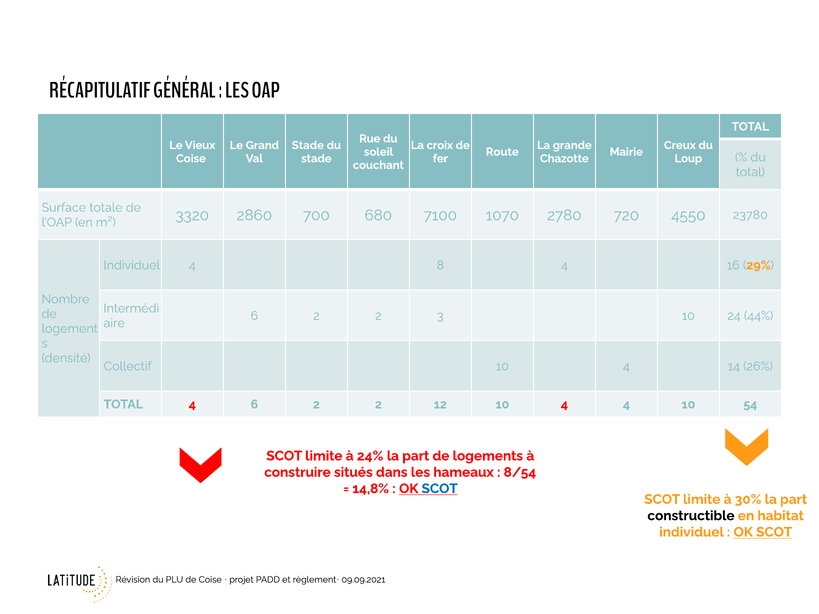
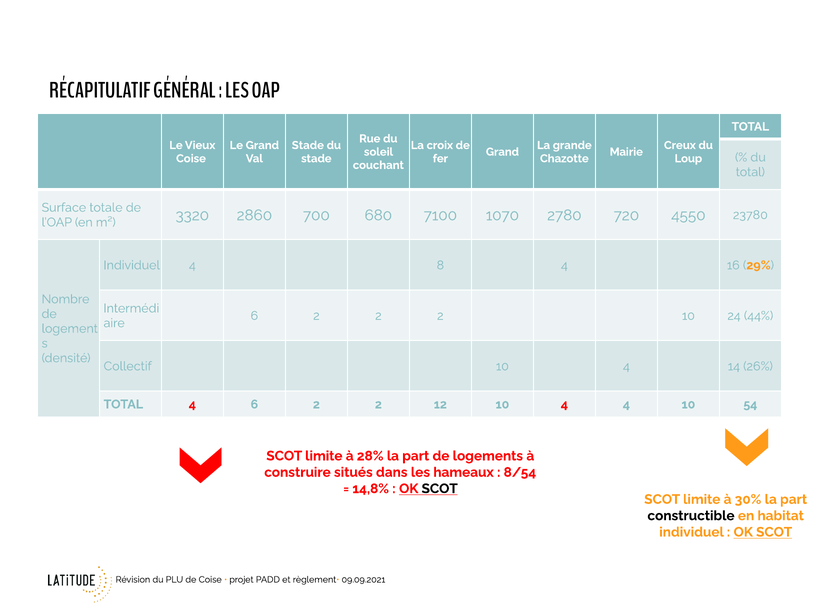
Route at (502, 152): Route -> Grand
2 2 3: 3 -> 2
24%: 24% -> 28%
SCOT at (440, 489) colour: blue -> black
